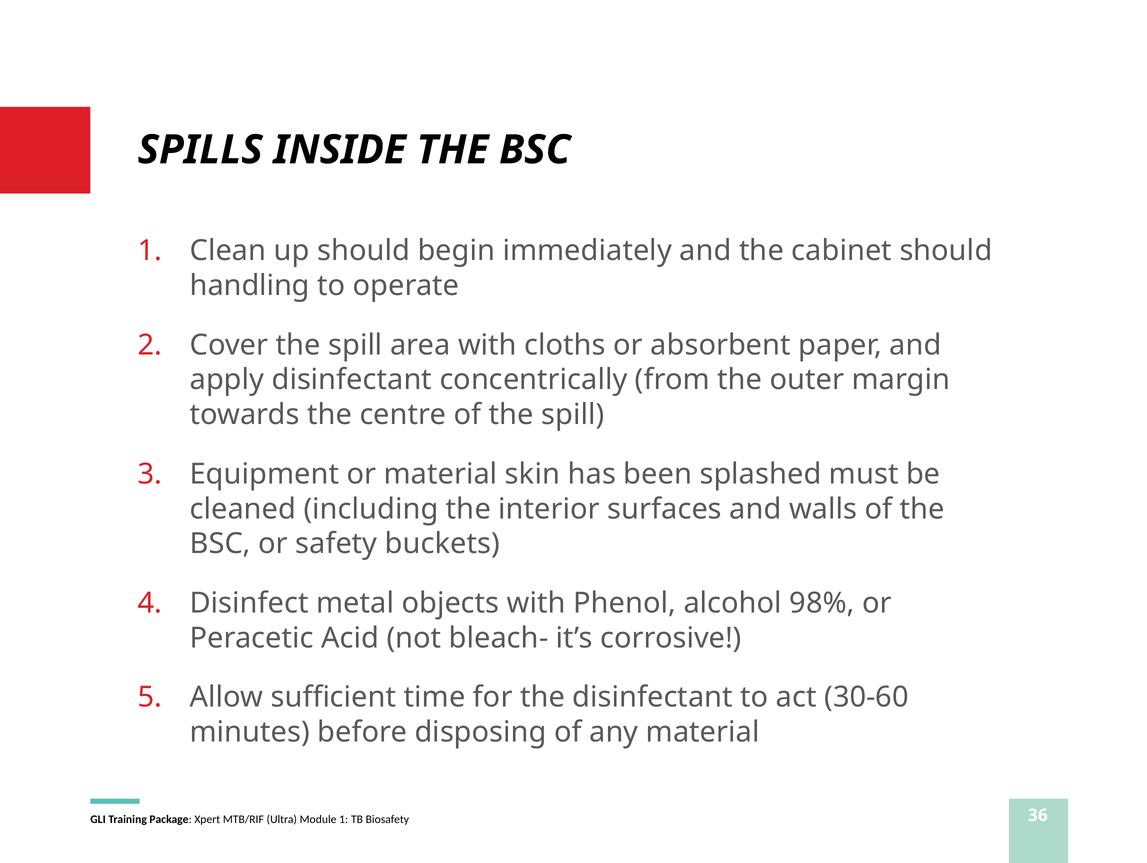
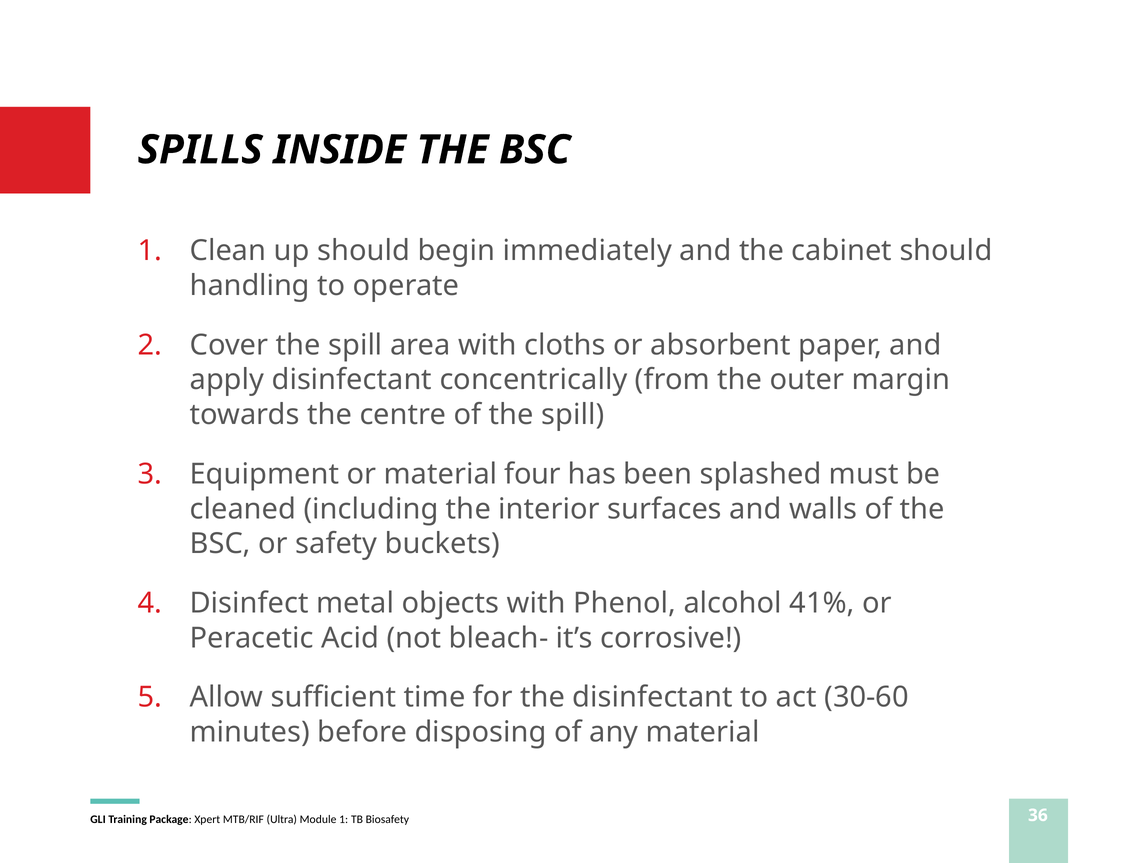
skin: skin -> four
98%: 98% -> 41%
